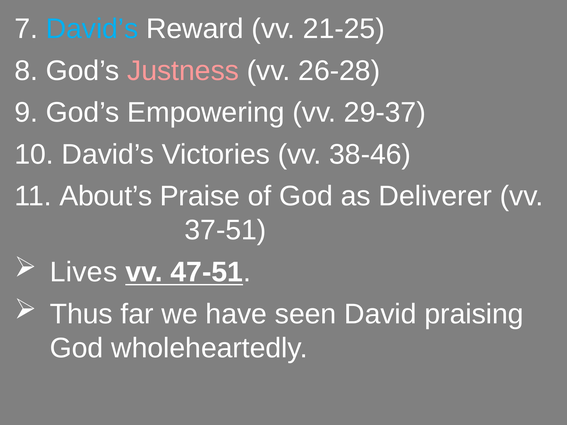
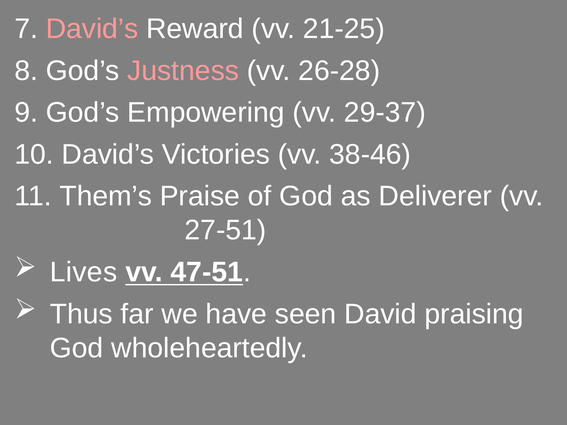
David’s at (92, 29) colour: light blue -> pink
About’s: About’s -> Them’s
37-51: 37-51 -> 27-51
